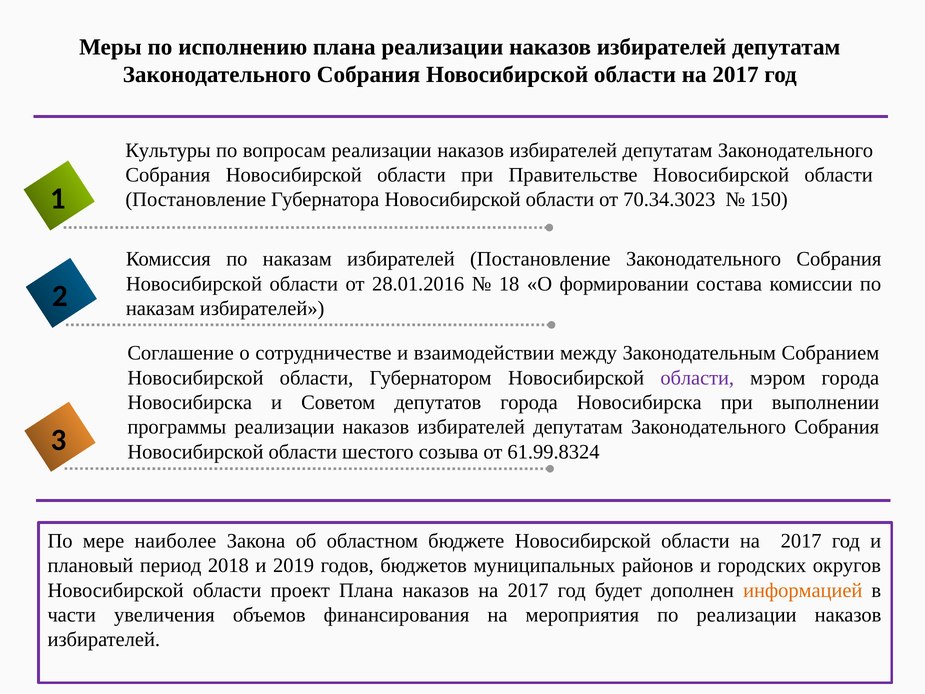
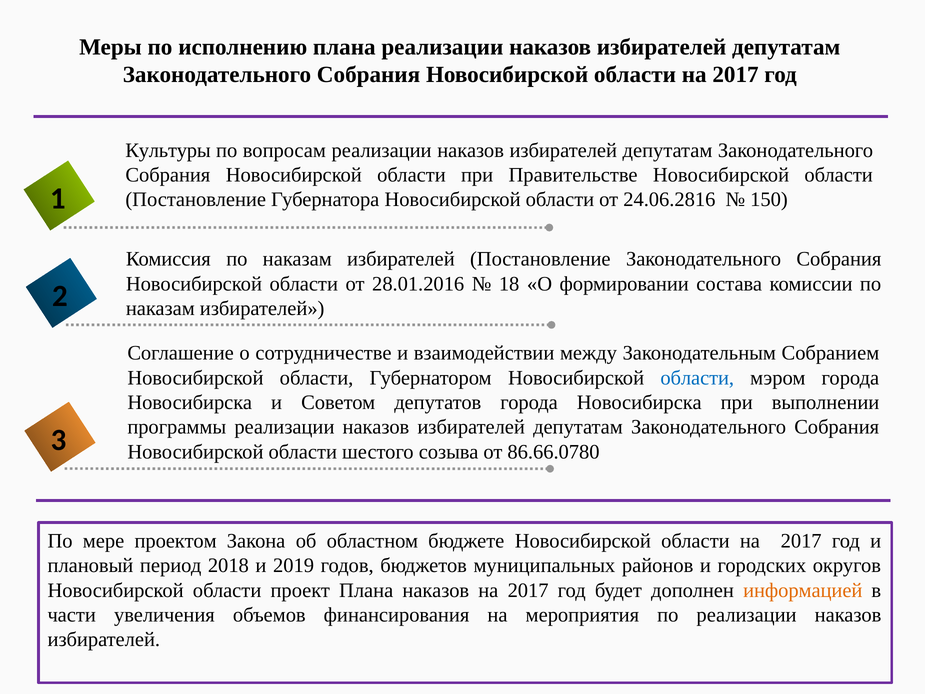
70.34.3023: 70.34.3023 -> 24.06.2816
области at (697, 378) colour: purple -> blue
61.99.8324: 61.99.8324 -> 86.66.0780
наиболее: наиболее -> проектом
